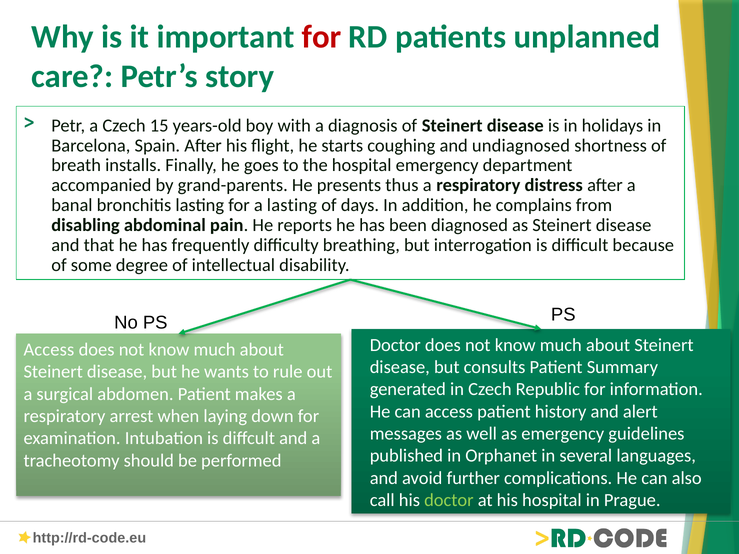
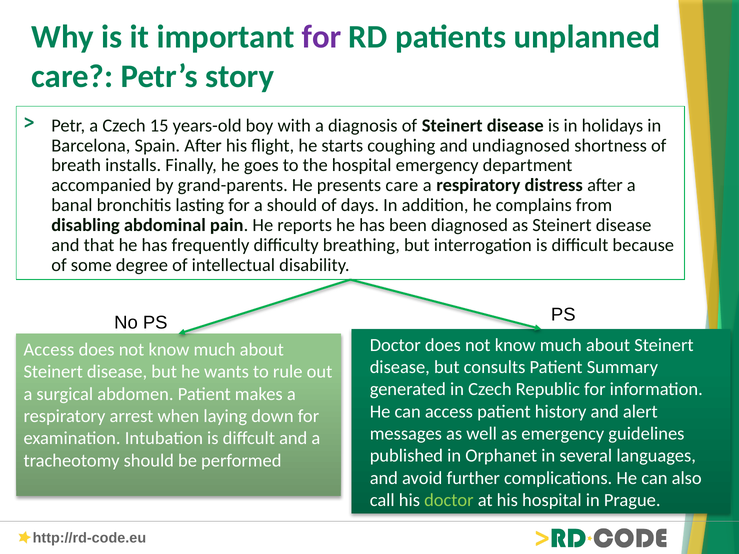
for at (322, 37) colour: red -> purple
presents thus: thus -> care
a lasting: lasting -> should
